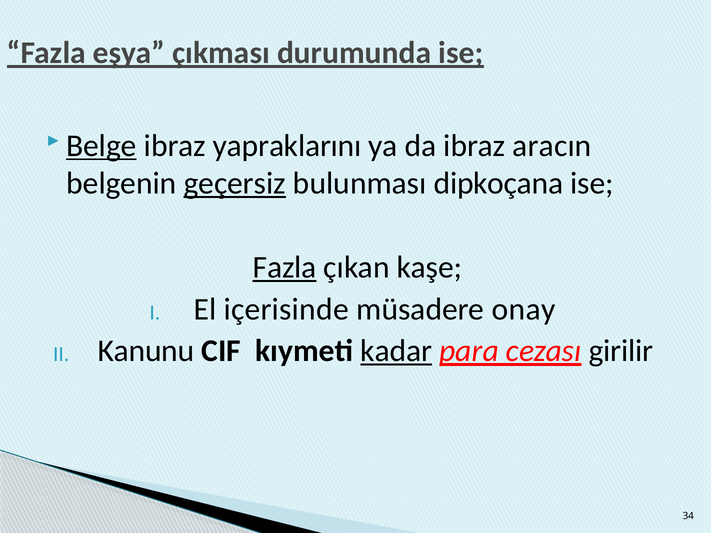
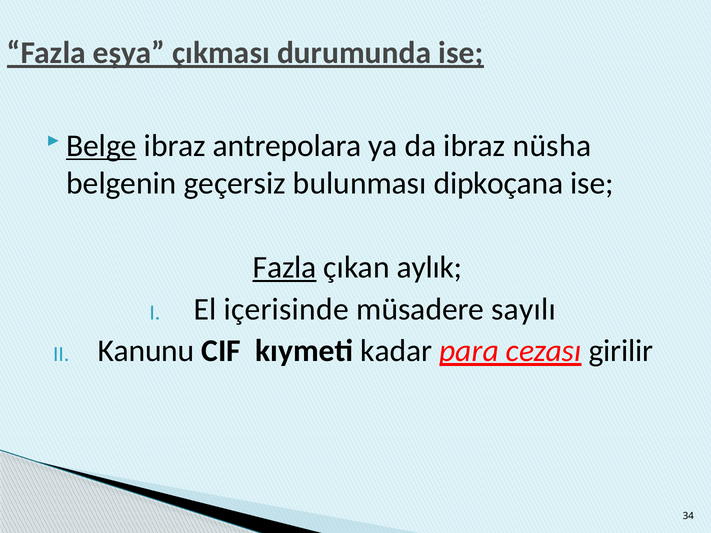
yapraklarını: yapraklarını -> antrepolara
aracın: aracın -> nüsha
geçersiz underline: present -> none
kaşe: kaşe -> aylık
onay: onay -> sayılı
kadar underline: present -> none
